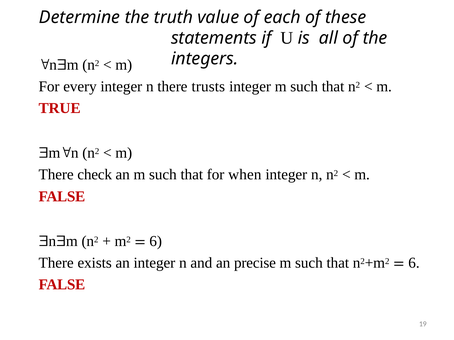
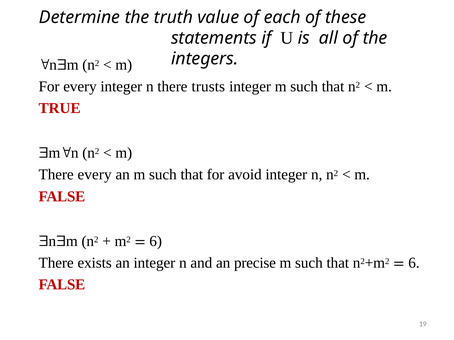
There check: check -> every
when: when -> avoid
